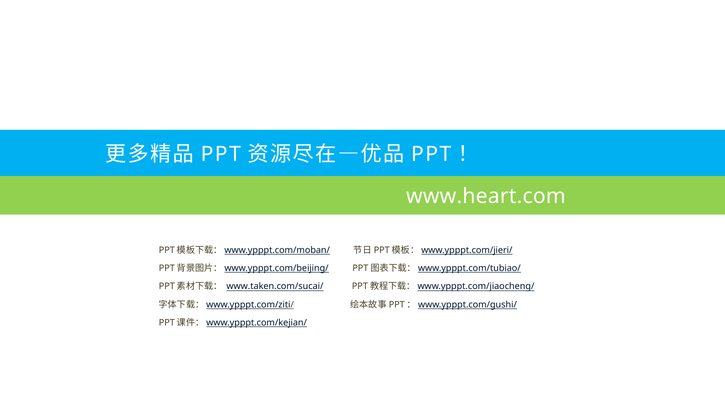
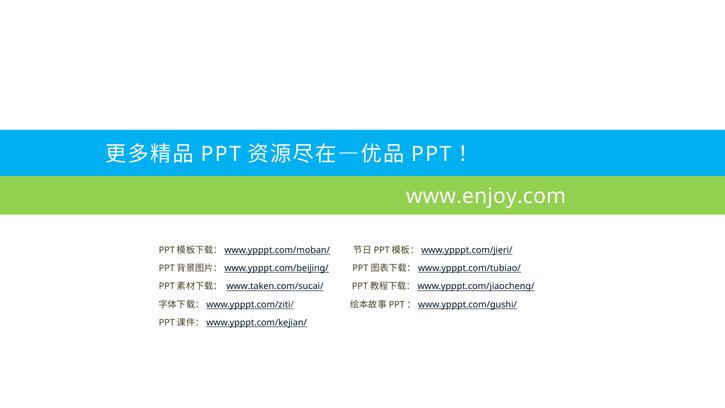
www.heart.com: www.heart.com -> www.enjoy.com
